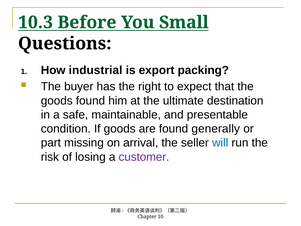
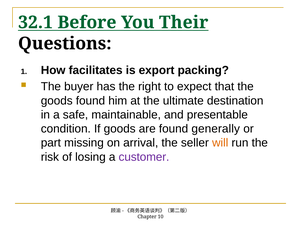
10.3: 10.3 -> 32.1
Small: Small -> Their
industrial: industrial -> facilitates
will colour: blue -> orange
